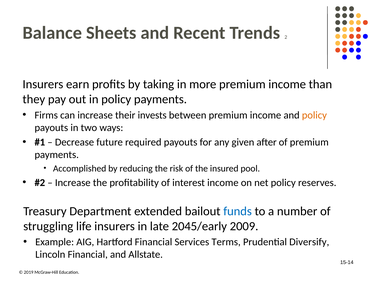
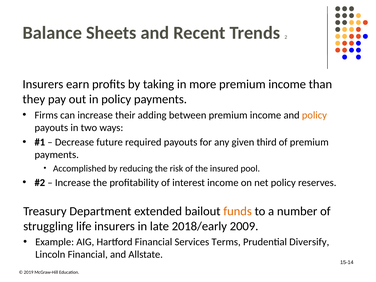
invests: invests -> adding
after: after -> third
funds colour: blue -> orange
2045/early: 2045/early -> 2018/early
